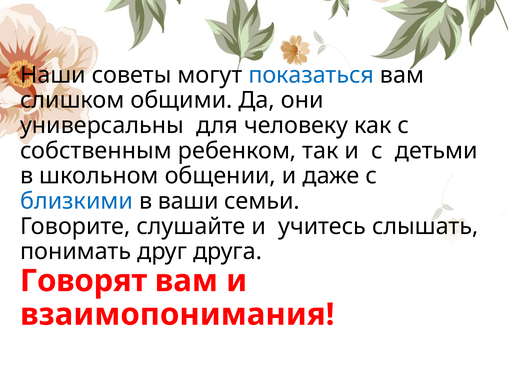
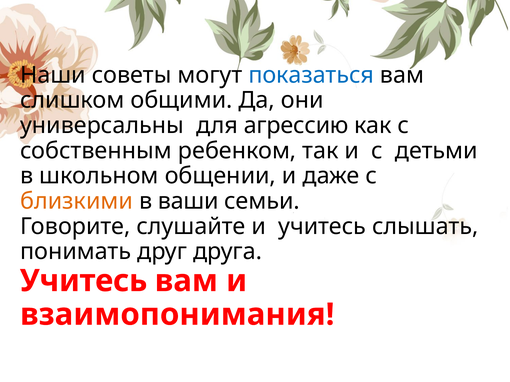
человеку: человеку -> агрессию
близкими colour: blue -> orange
Говорят at (84, 281): Говорят -> Учитесь
